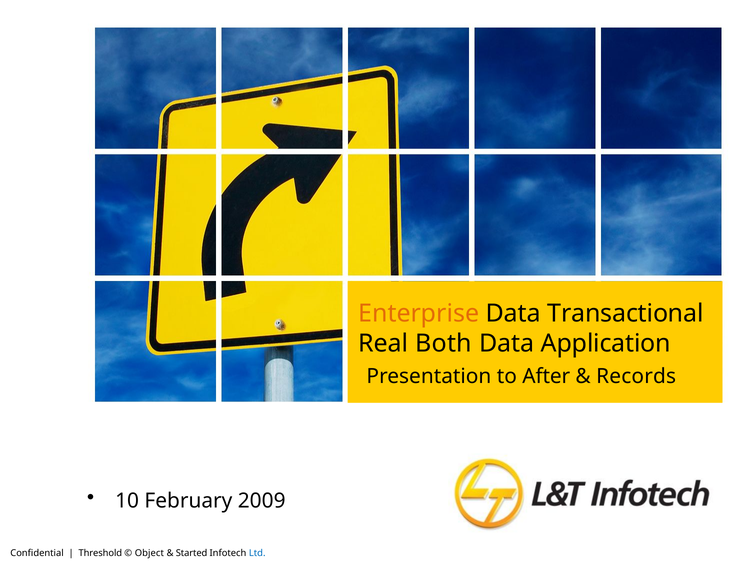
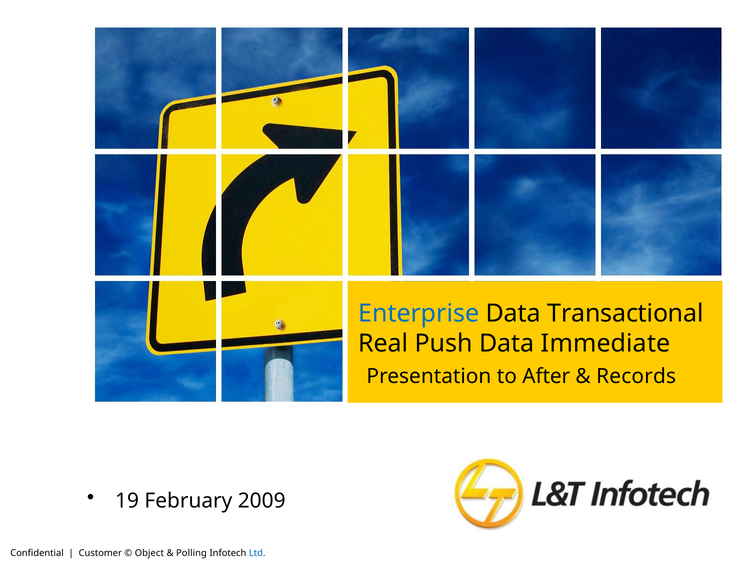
Enterprise colour: orange -> blue
Both: Both -> Push
Application: Application -> Immediate
10: 10 -> 19
Threshold: Threshold -> Customer
Started: Started -> Polling
